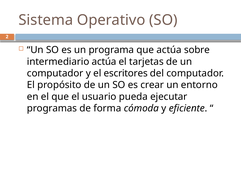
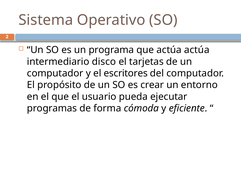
actúa sobre: sobre -> actúa
intermediario actúa: actúa -> disco
